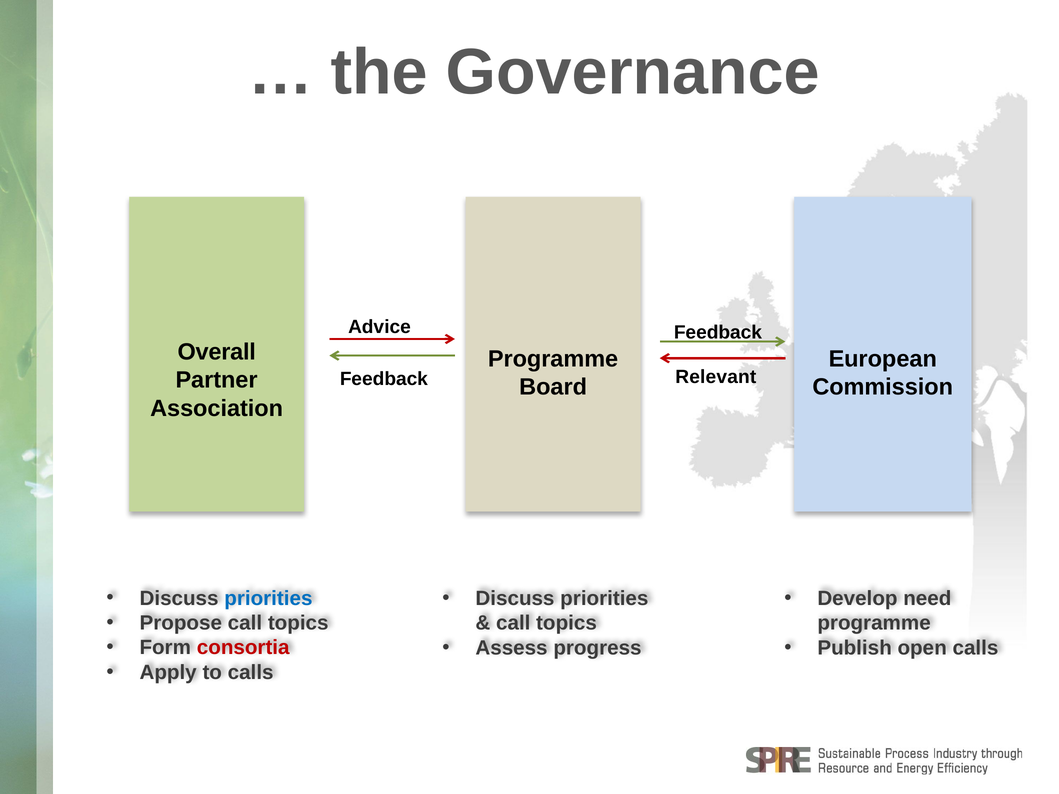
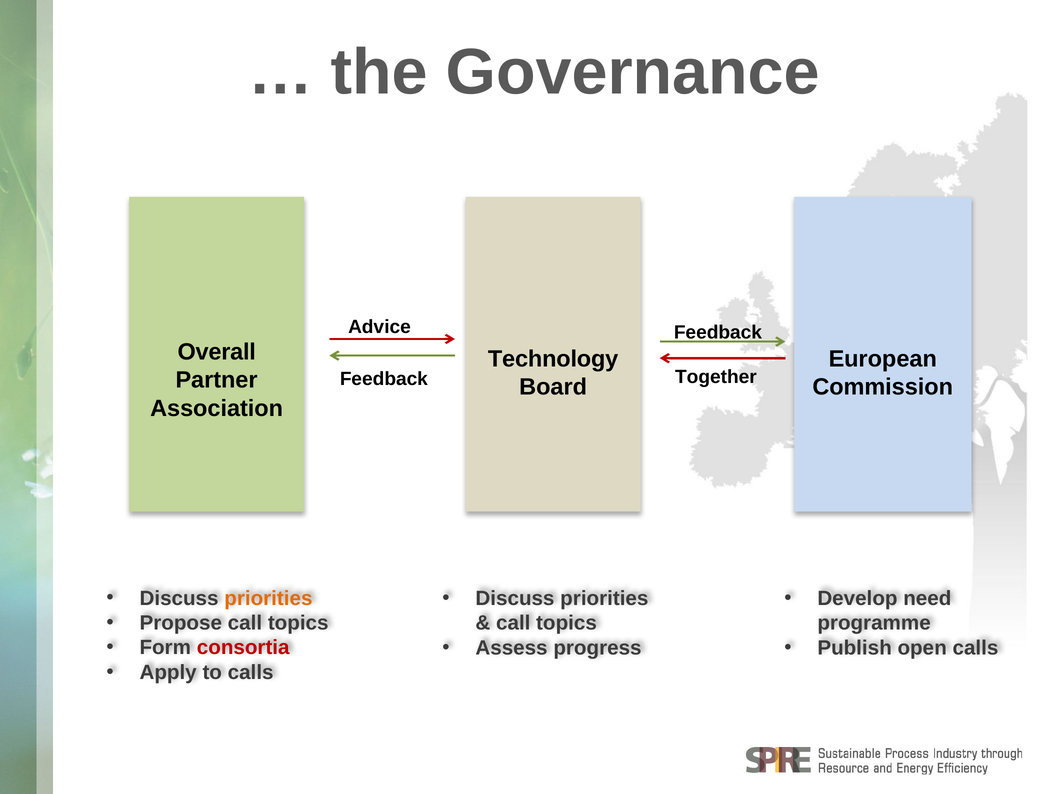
Programme at (553, 359): Programme -> Technology
Relevant: Relevant -> Together
priorities at (268, 598) colour: blue -> orange
